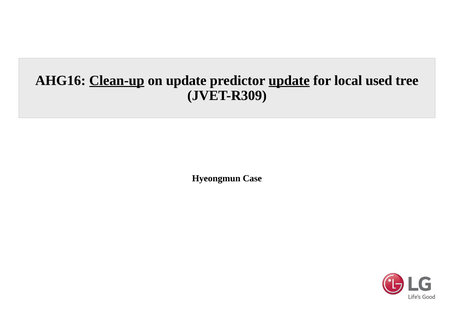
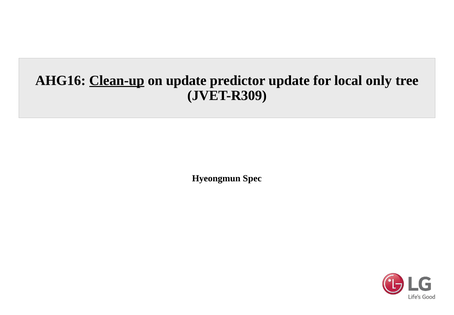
update at (289, 80) underline: present -> none
used: used -> only
Case: Case -> Spec
